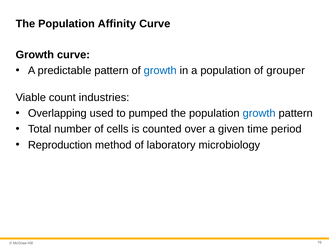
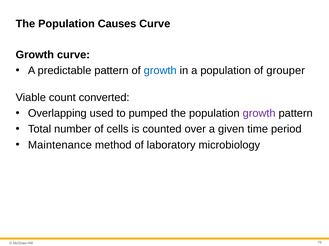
Affinity: Affinity -> Causes
industries: industries -> converted
growth at (259, 114) colour: blue -> purple
Reproduction: Reproduction -> Maintenance
